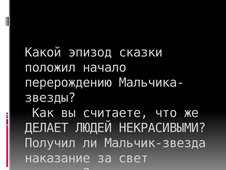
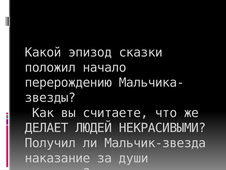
свет: свет -> души
